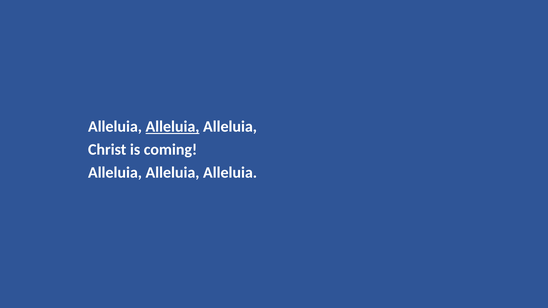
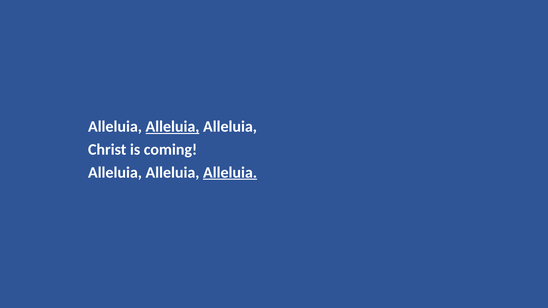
Alleluia at (230, 173) underline: none -> present
